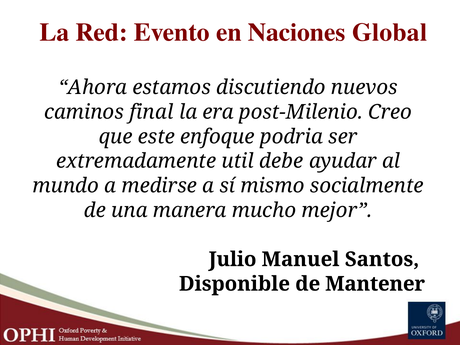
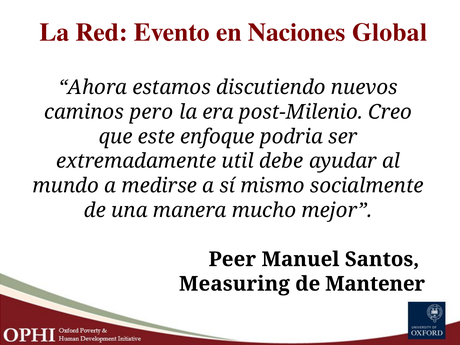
final: final -> pero
Julio: Julio -> Peer
Disponible: Disponible -> Measuring
